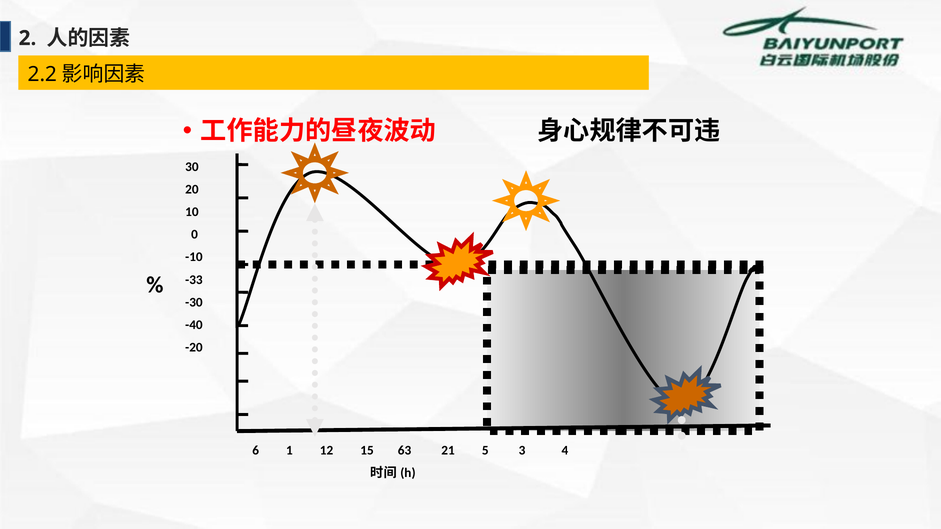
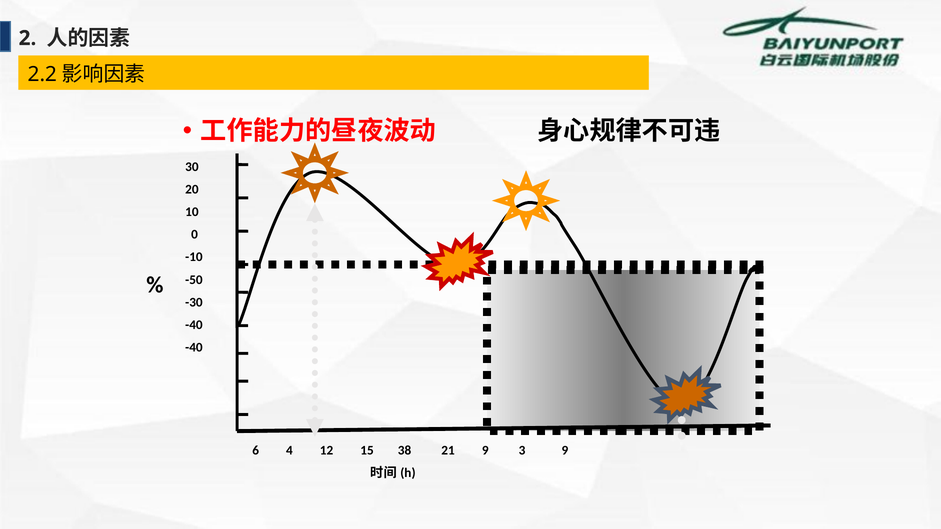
-33: -33 -> -50
-20 at (194, 348): -20 -> -40
1: 1 -> 4
63: 63 -> 38
21 5: 5 -> 9
3 4: 4 -> 9
